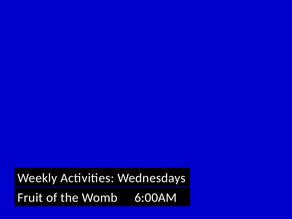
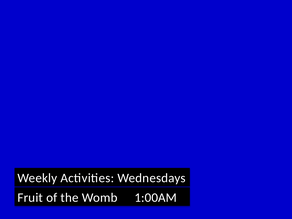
6:00AM: 6:00AM -> 1:00AM
